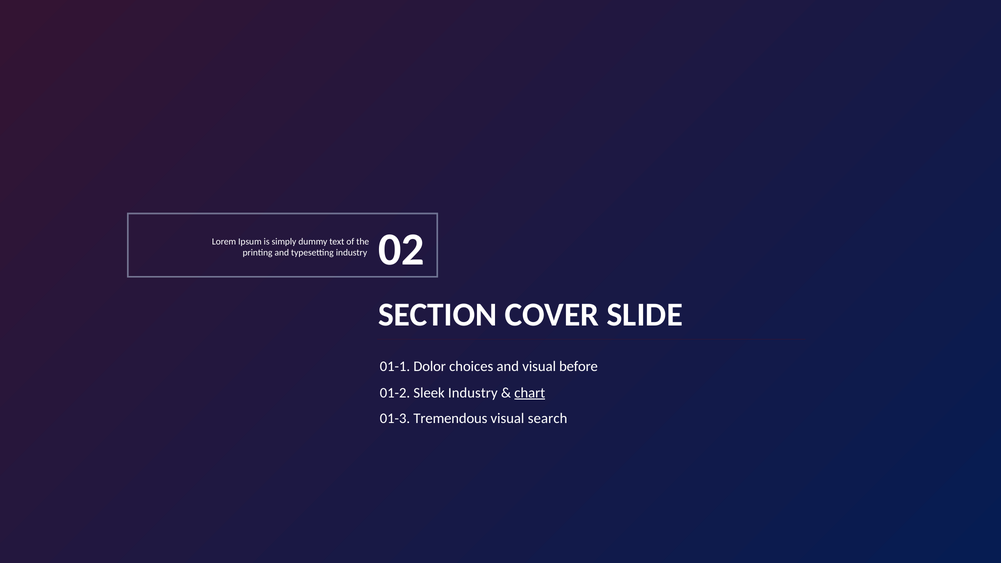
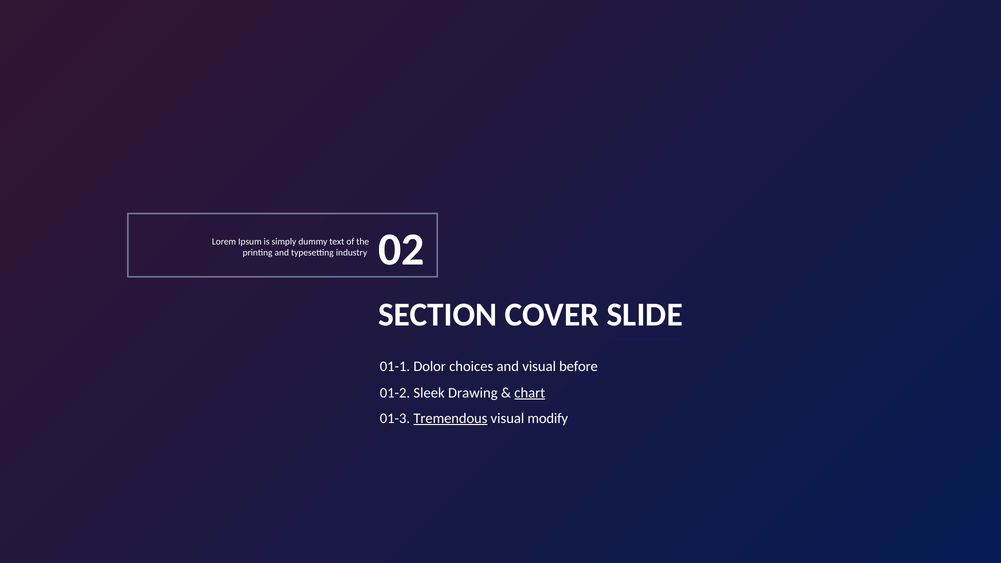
Sleek Industry: Industry -> Drawing
Tremendous underline: none -> present
search: search -> modify
